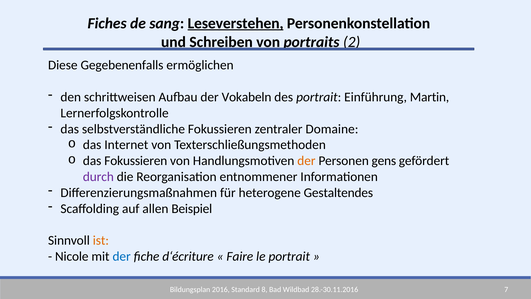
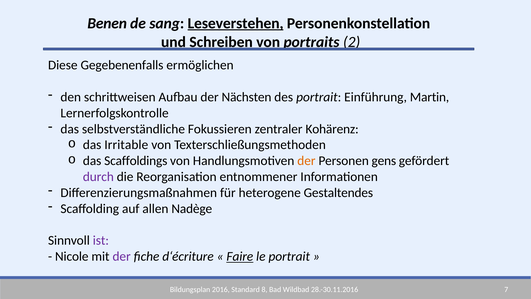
Fiches: Fiches -> Benen
Vokabeln: Vokabeln -> Nächsten
Domaine: Domaine -> Kohärenz
Internet: Internet -> Irritable
das Fokussieren: Fokussieren -> Scaffoldings
Beispiel: Beispiel -> Nadège
ist colour: orange -> purple
der at (122, 256) colour: blue -> purple
Faire underline: none -> present
